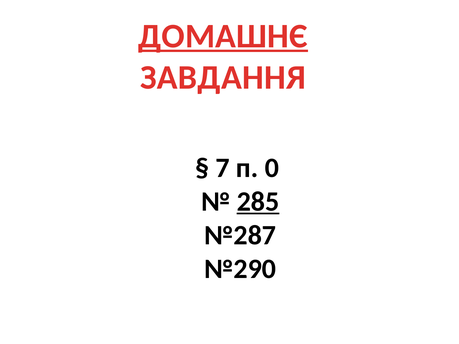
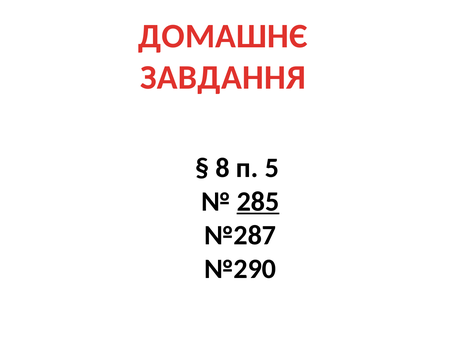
ДОМАШНЄ underline: present -> none
7: 7 -> 8
0: 0 -> 5
